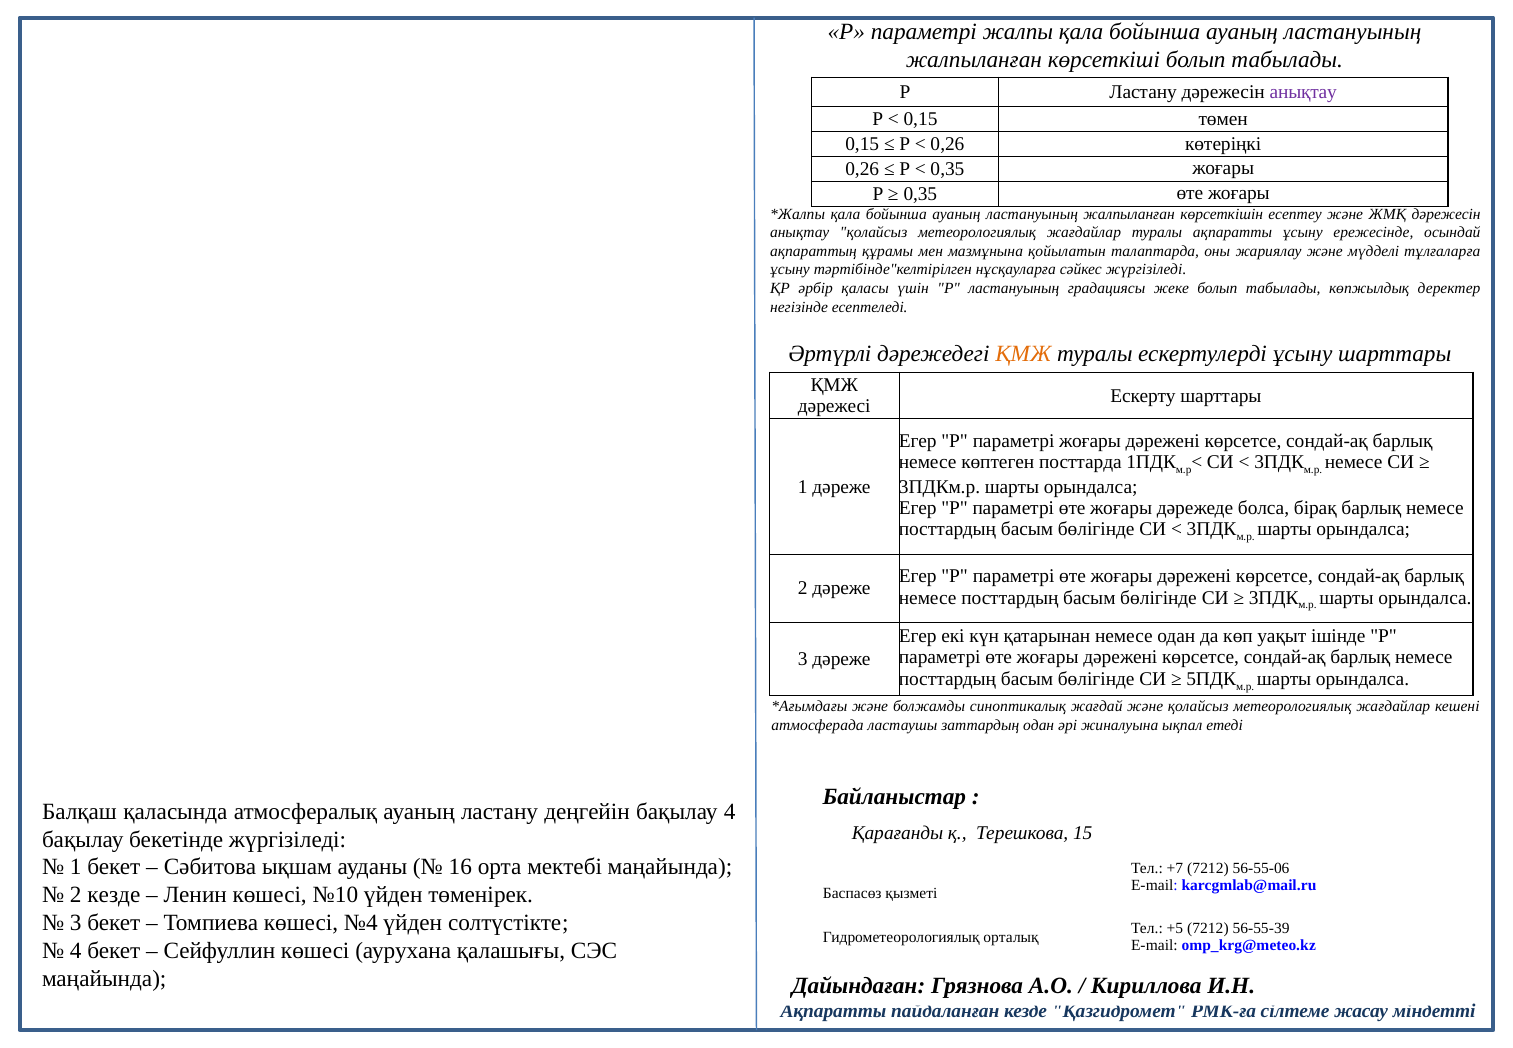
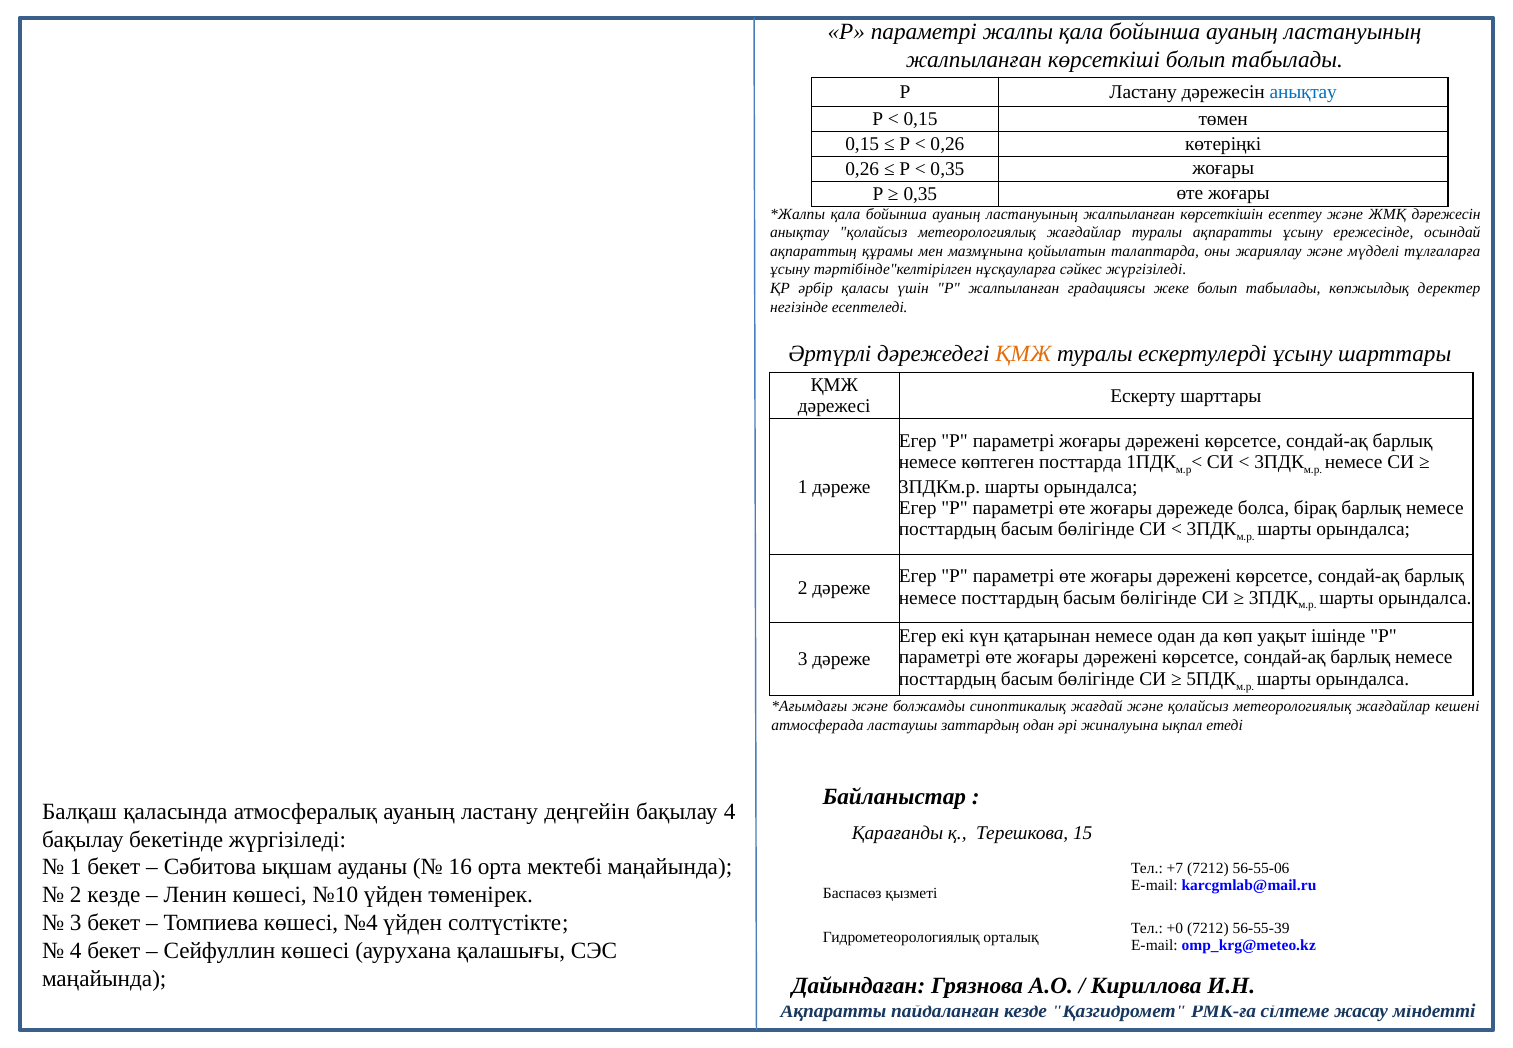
анықтау at (1303, 92) colour: purple -> blue
Р ластануының: ластануының -> жалпыланған
+5: +5 -> +0
